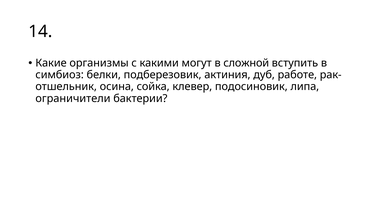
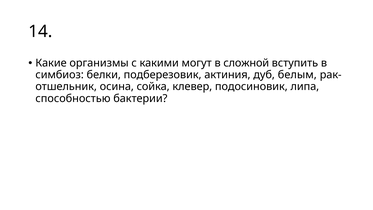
работе: работе -> белым
ограничители: ограничители -> способностью
